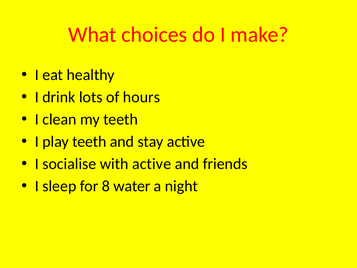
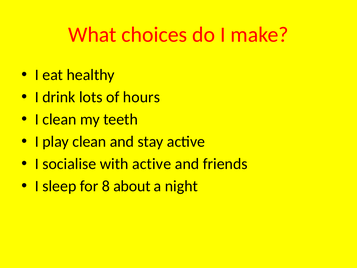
play teeth: teeth -> clean
water: water -> about
